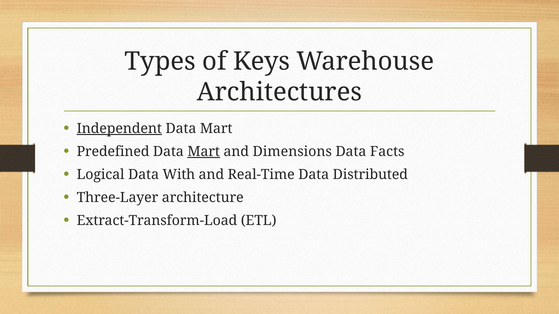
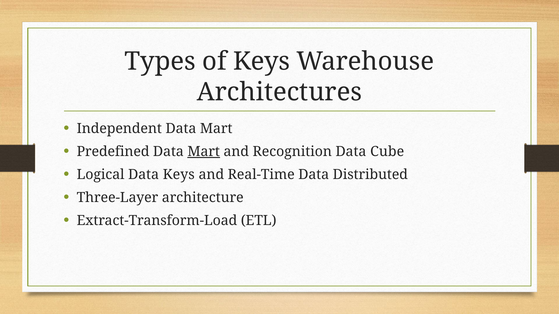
Independent underline: present -> none
Dimensions: Dimensions -> Recognition
Facts: Facts -> Cube
Data With: With -> Keys
